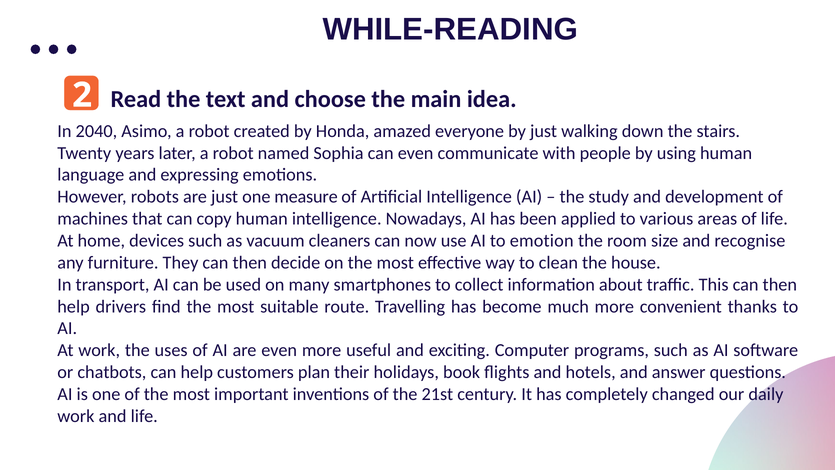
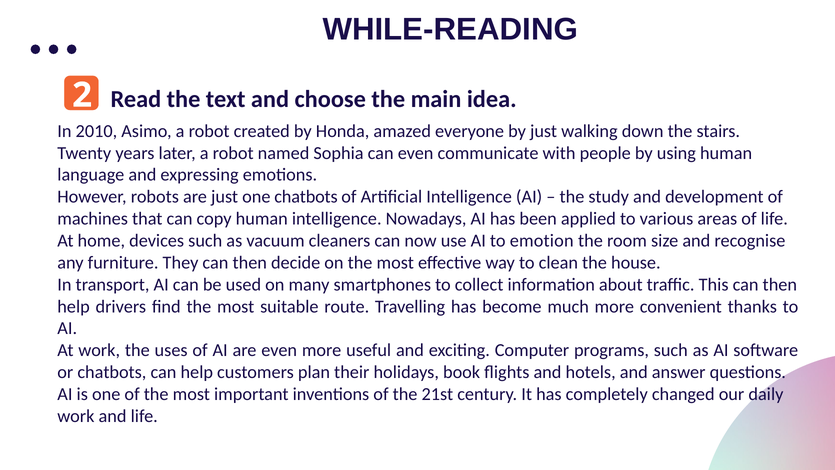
2040: 2040 -> 2010
one measure: measure -> chatbots
